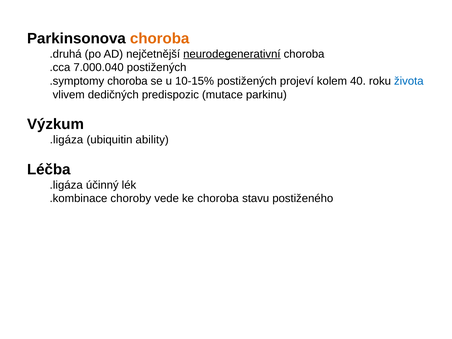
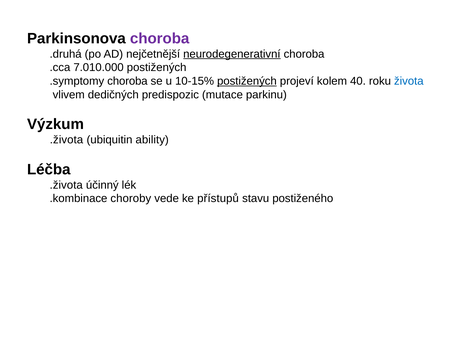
choroba at (160, 38) colour: orange -> purple
7.000.040: 7.000.040 -> 7.010.000
postižených at (247, 81) underline: none -> present
.ligáza at (66, 140): .ligáza -> .života
.ligáza at (66, 185): .ligáza -> .života
ke choroba: choroba -> přístupů
